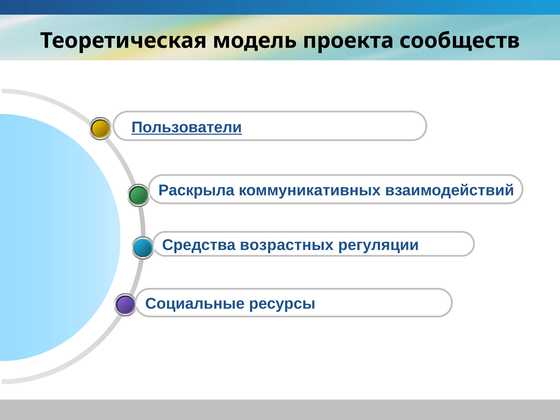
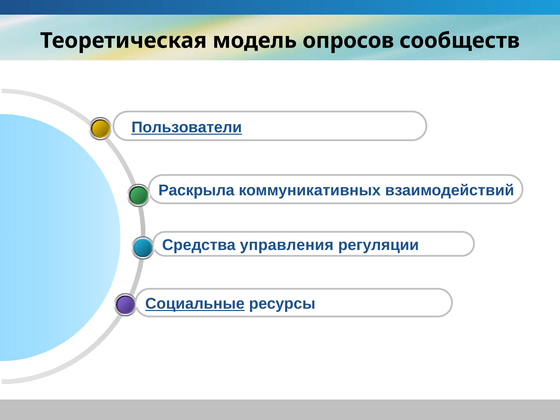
проекта: проекта -> опросов
возрастных: возрастных -> управления
Социальные underline: none -> present
